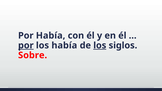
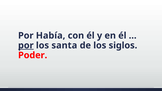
los había: había -> santa
los at (100, 45) underline: present -> none
Sobre: Sobre -> Poder
